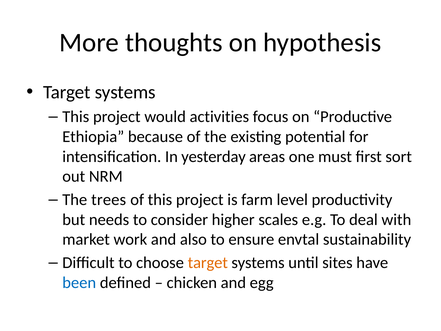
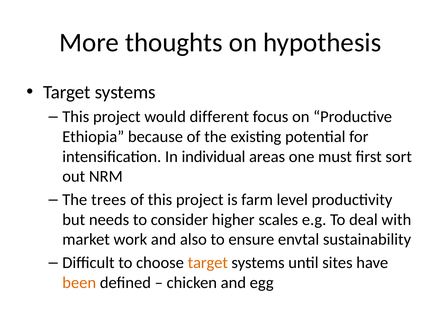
activities: activities -> different
yesterday: yesterday -> individual
been colour: blue -> orange
